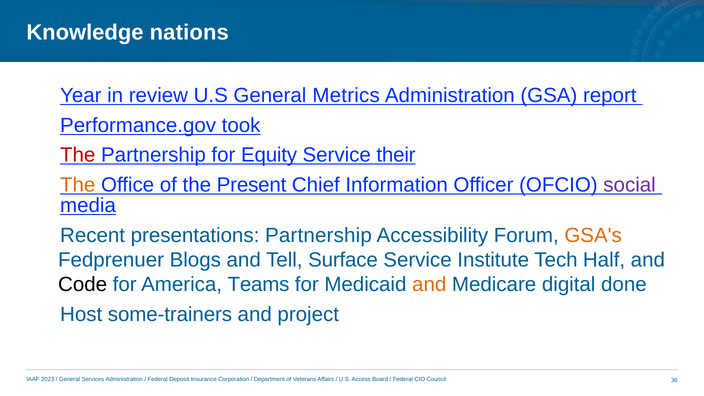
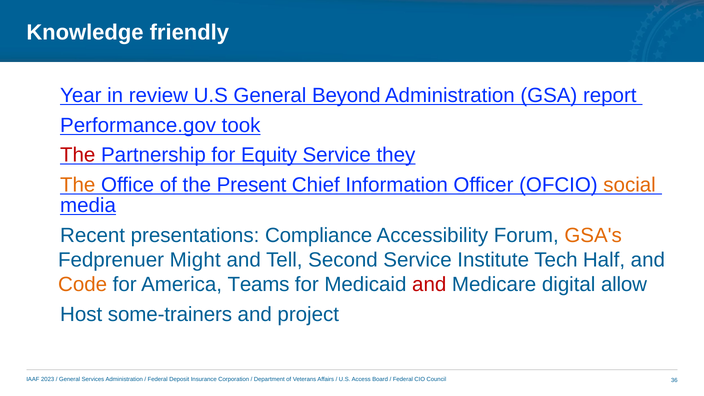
nations: nations -> friendly
Metrics: Metrics -> Beyond
their: their -> they
social colour: purple -> orange
presentations Partnership: Partnership -> Compliance
Blogs: Blogs -> Might
Surface: Surface -> Second
Code colour: black -> orange
and at (429, 285) colour: orange -> red
done: done -> allow
